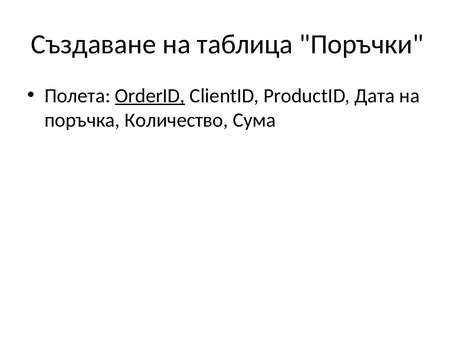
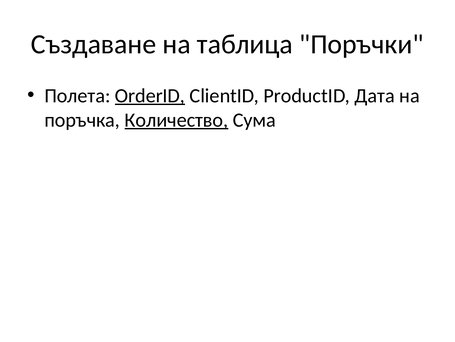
Количество underline: none -> present
